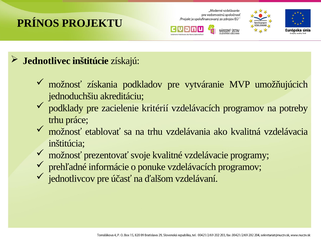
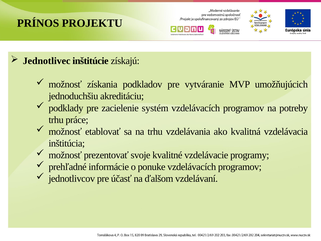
kritérií: kritérií -> systém
